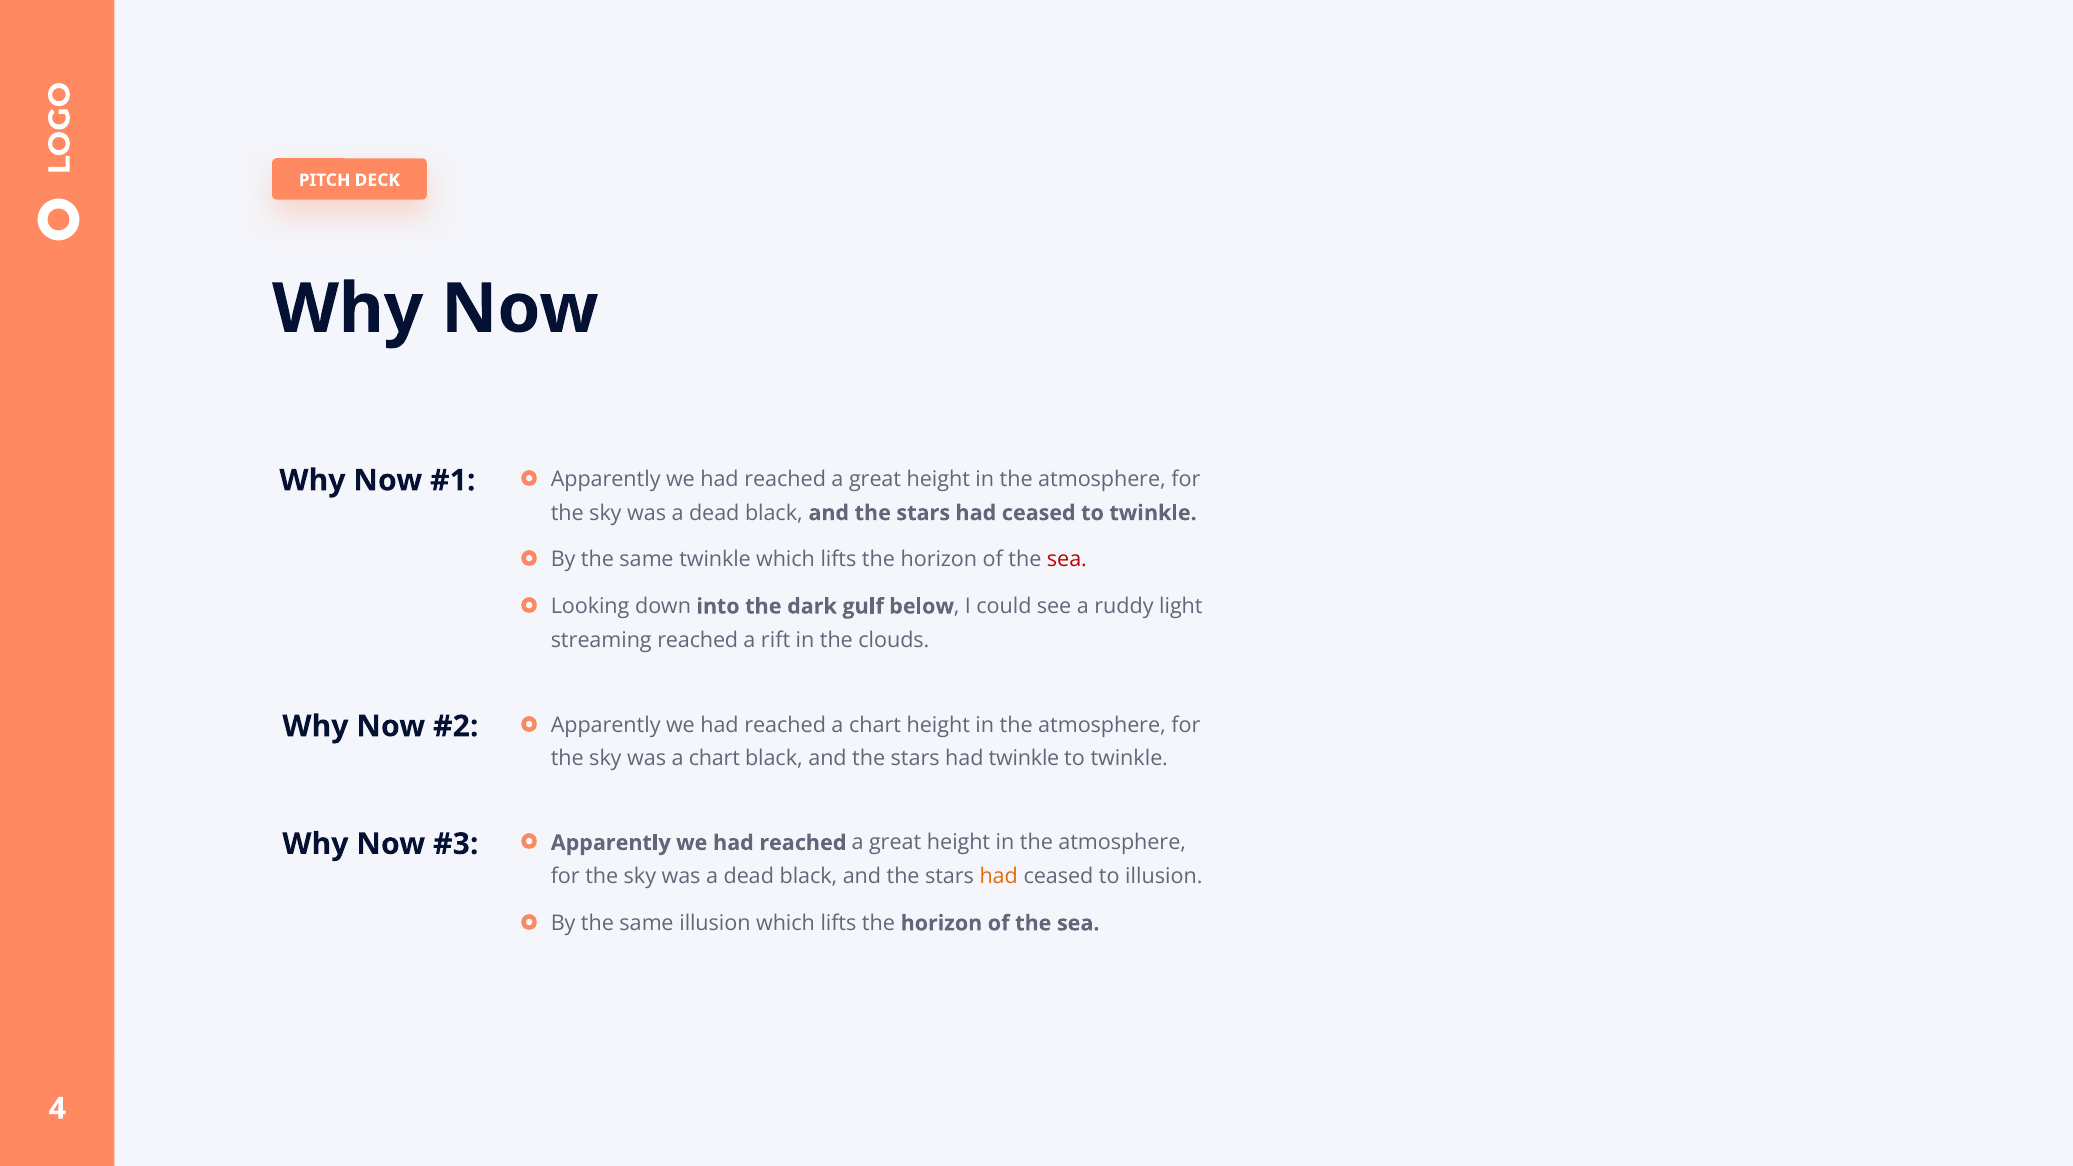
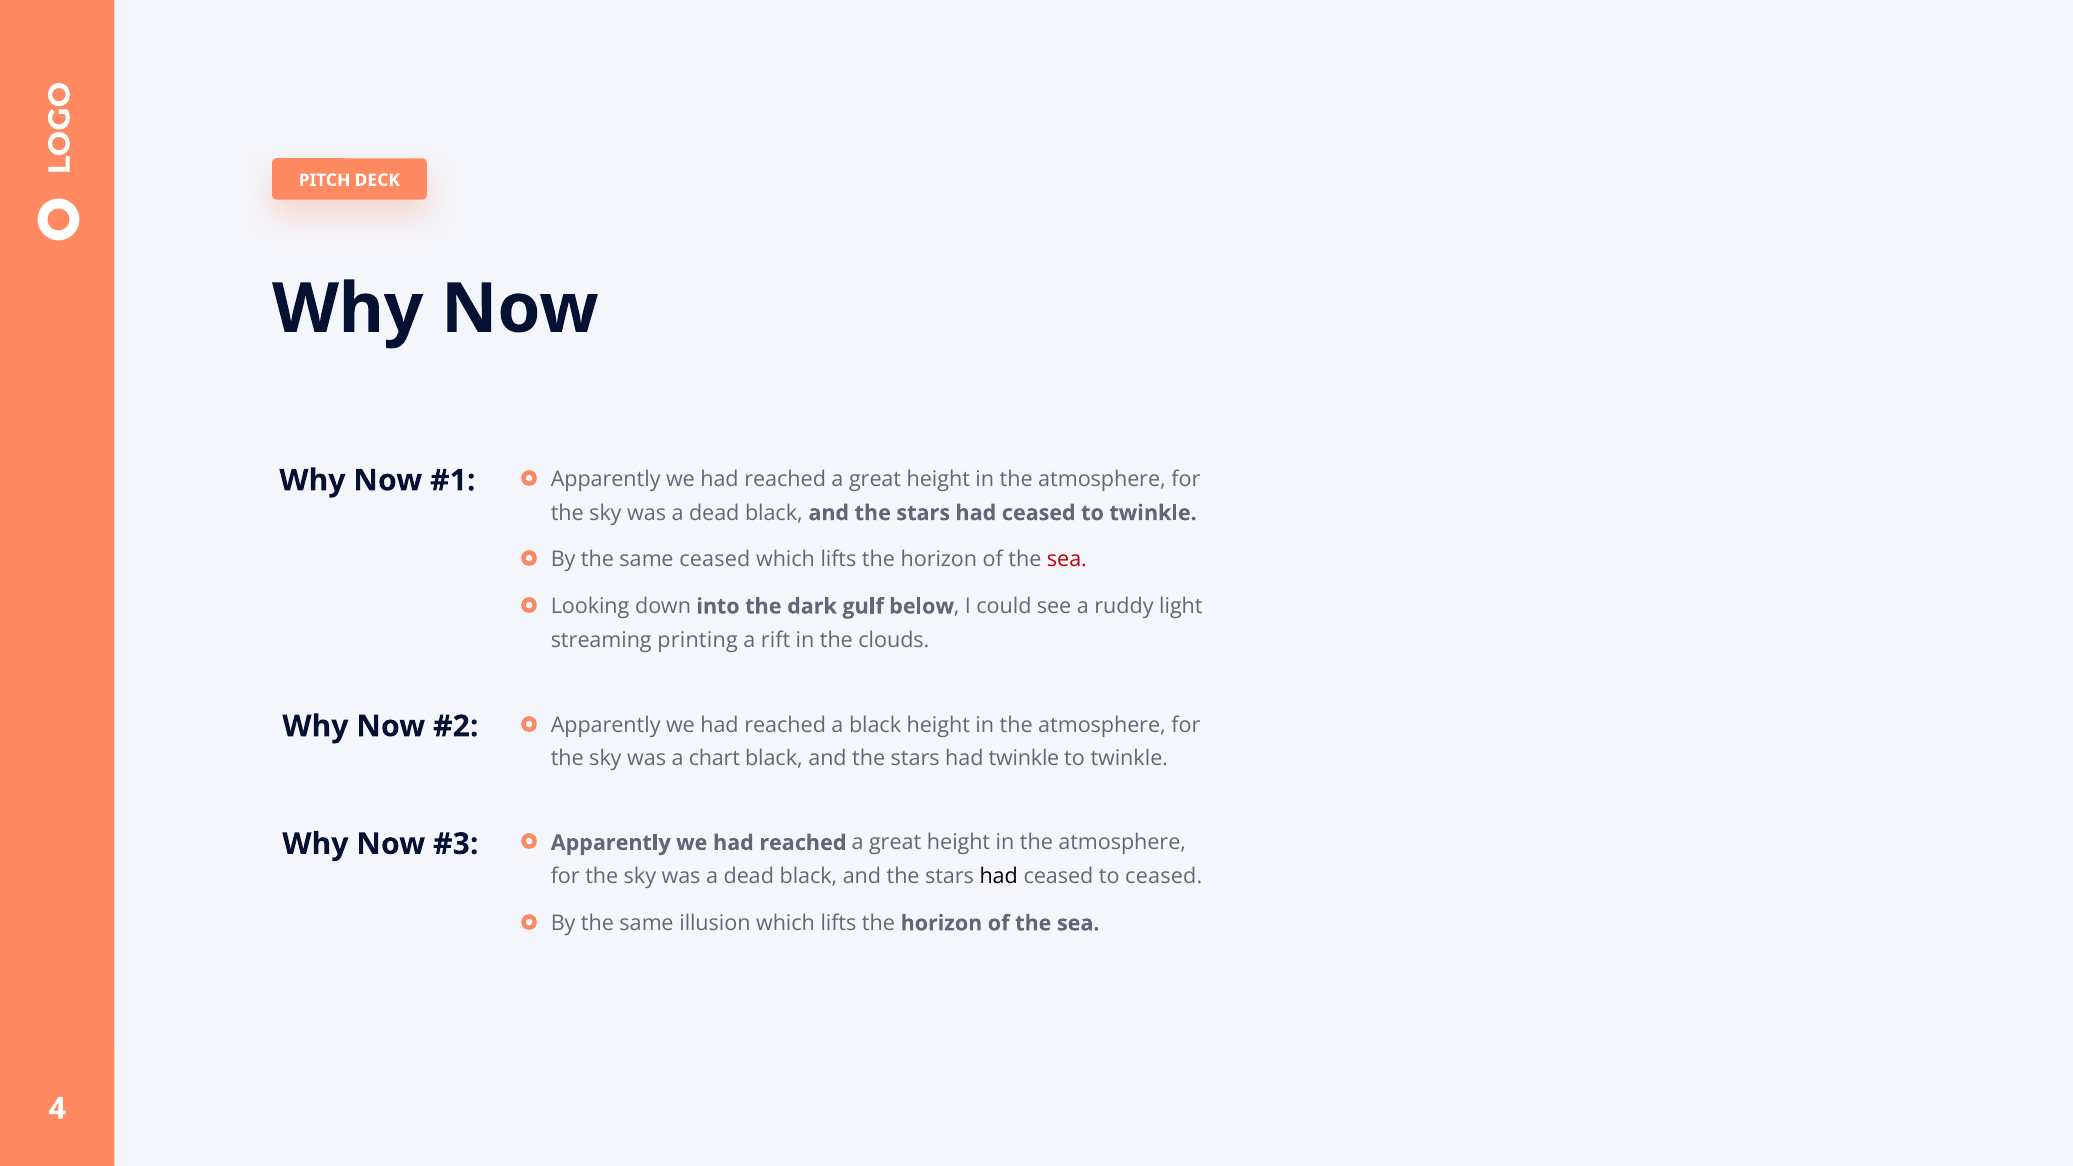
same twinkle: twinkle -> ceased
streaming reached: reached -> printing
reached a chart: chart -> black
had at (999, 877) colour: orange -> black
to illusion: illusion -> ceased
